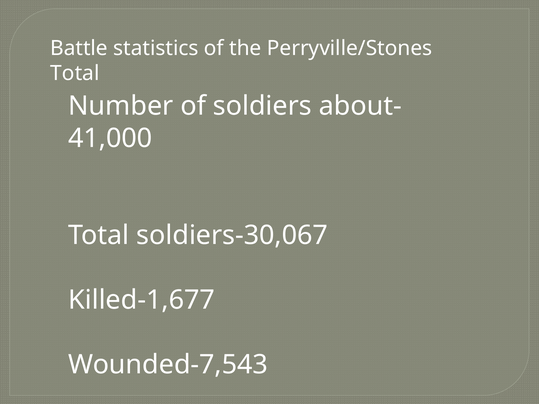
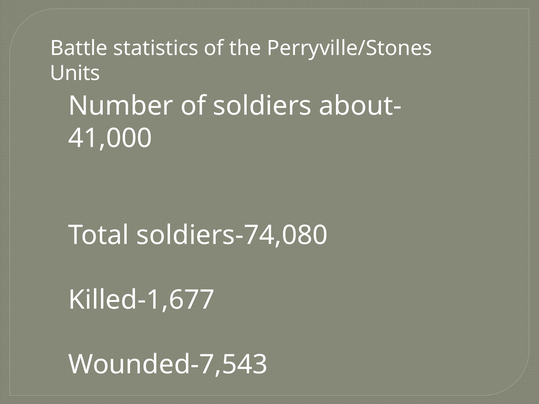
Total at (75, 73): Total -> Units
soldiers-30,067: soldiers-30,067 -> soldiers-74,080
